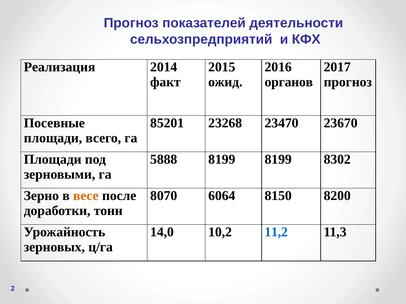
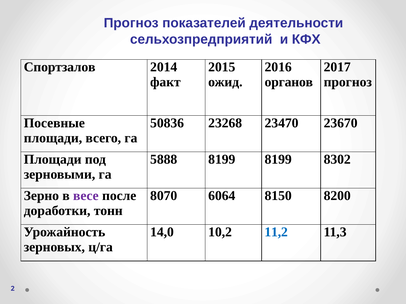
Реализация: Реализация -> Спортзалов
85201: 85201 -> 50836
весе colour: orange -> purple
